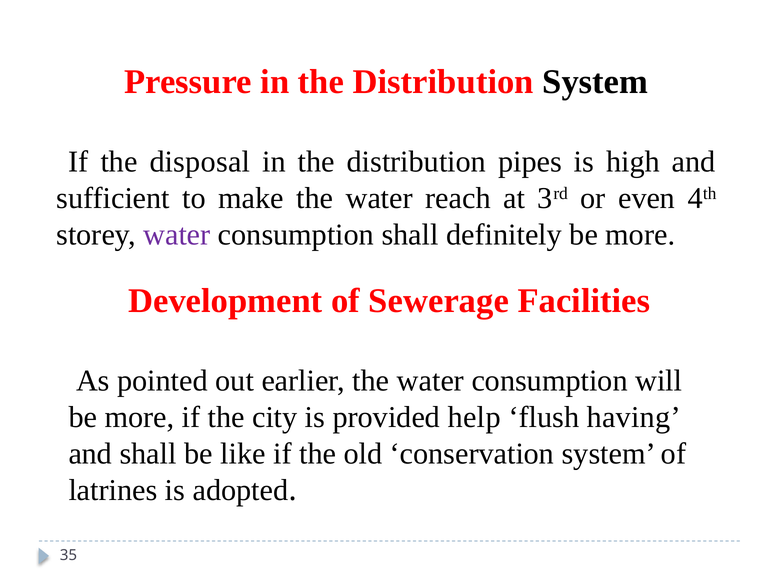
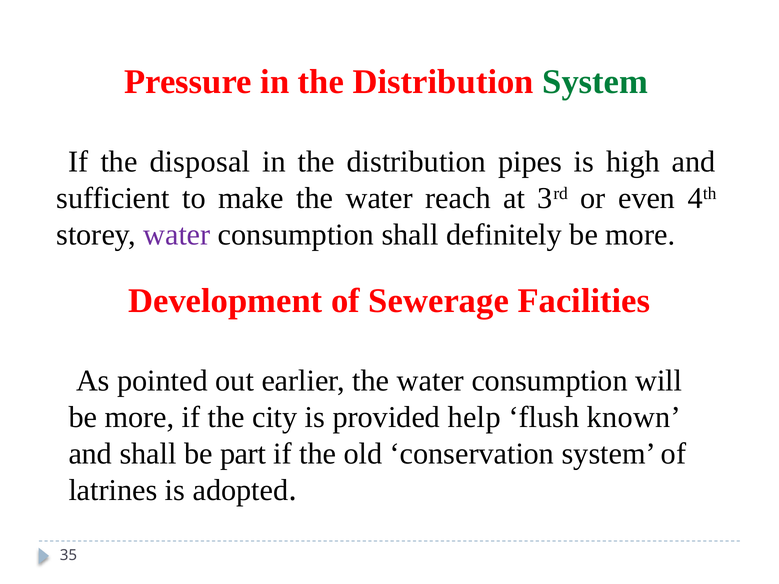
System at (595, 82) colour: black -> green
having: having -> known
like: like -> part
